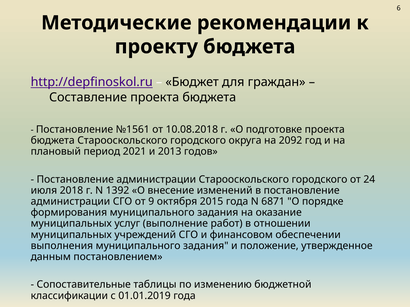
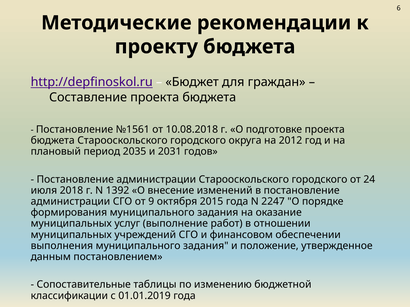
2092: 2092 -> 2012
2021: 2021 -> 2035
2013: 2013 -> 2031
6871: 6871 -> 2247
